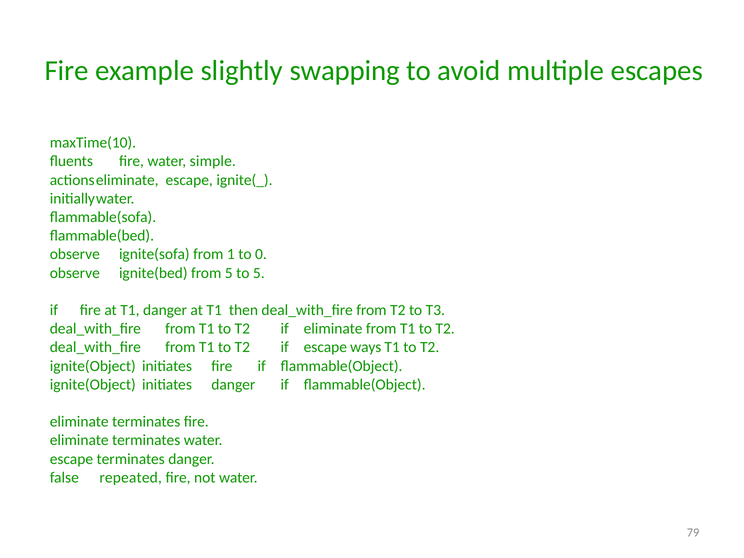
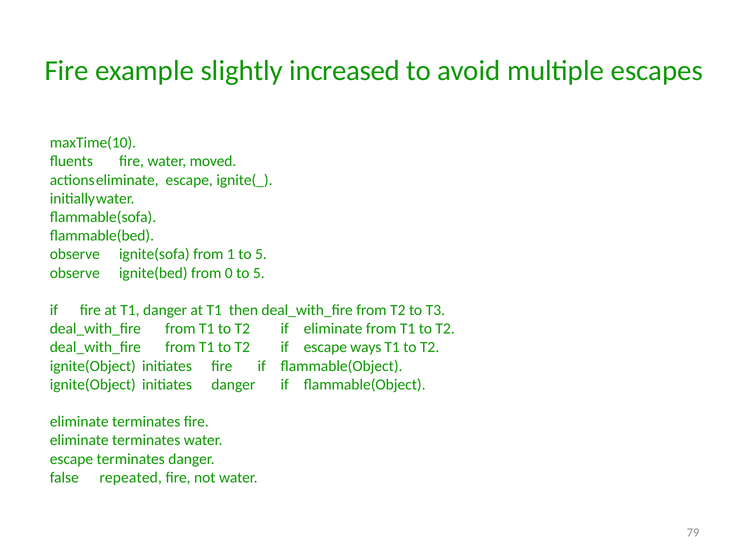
swapping: swapping -> increased
simple: simple -> moved
1 to 0: 0 -> 5
from 5: 5 -> 0
